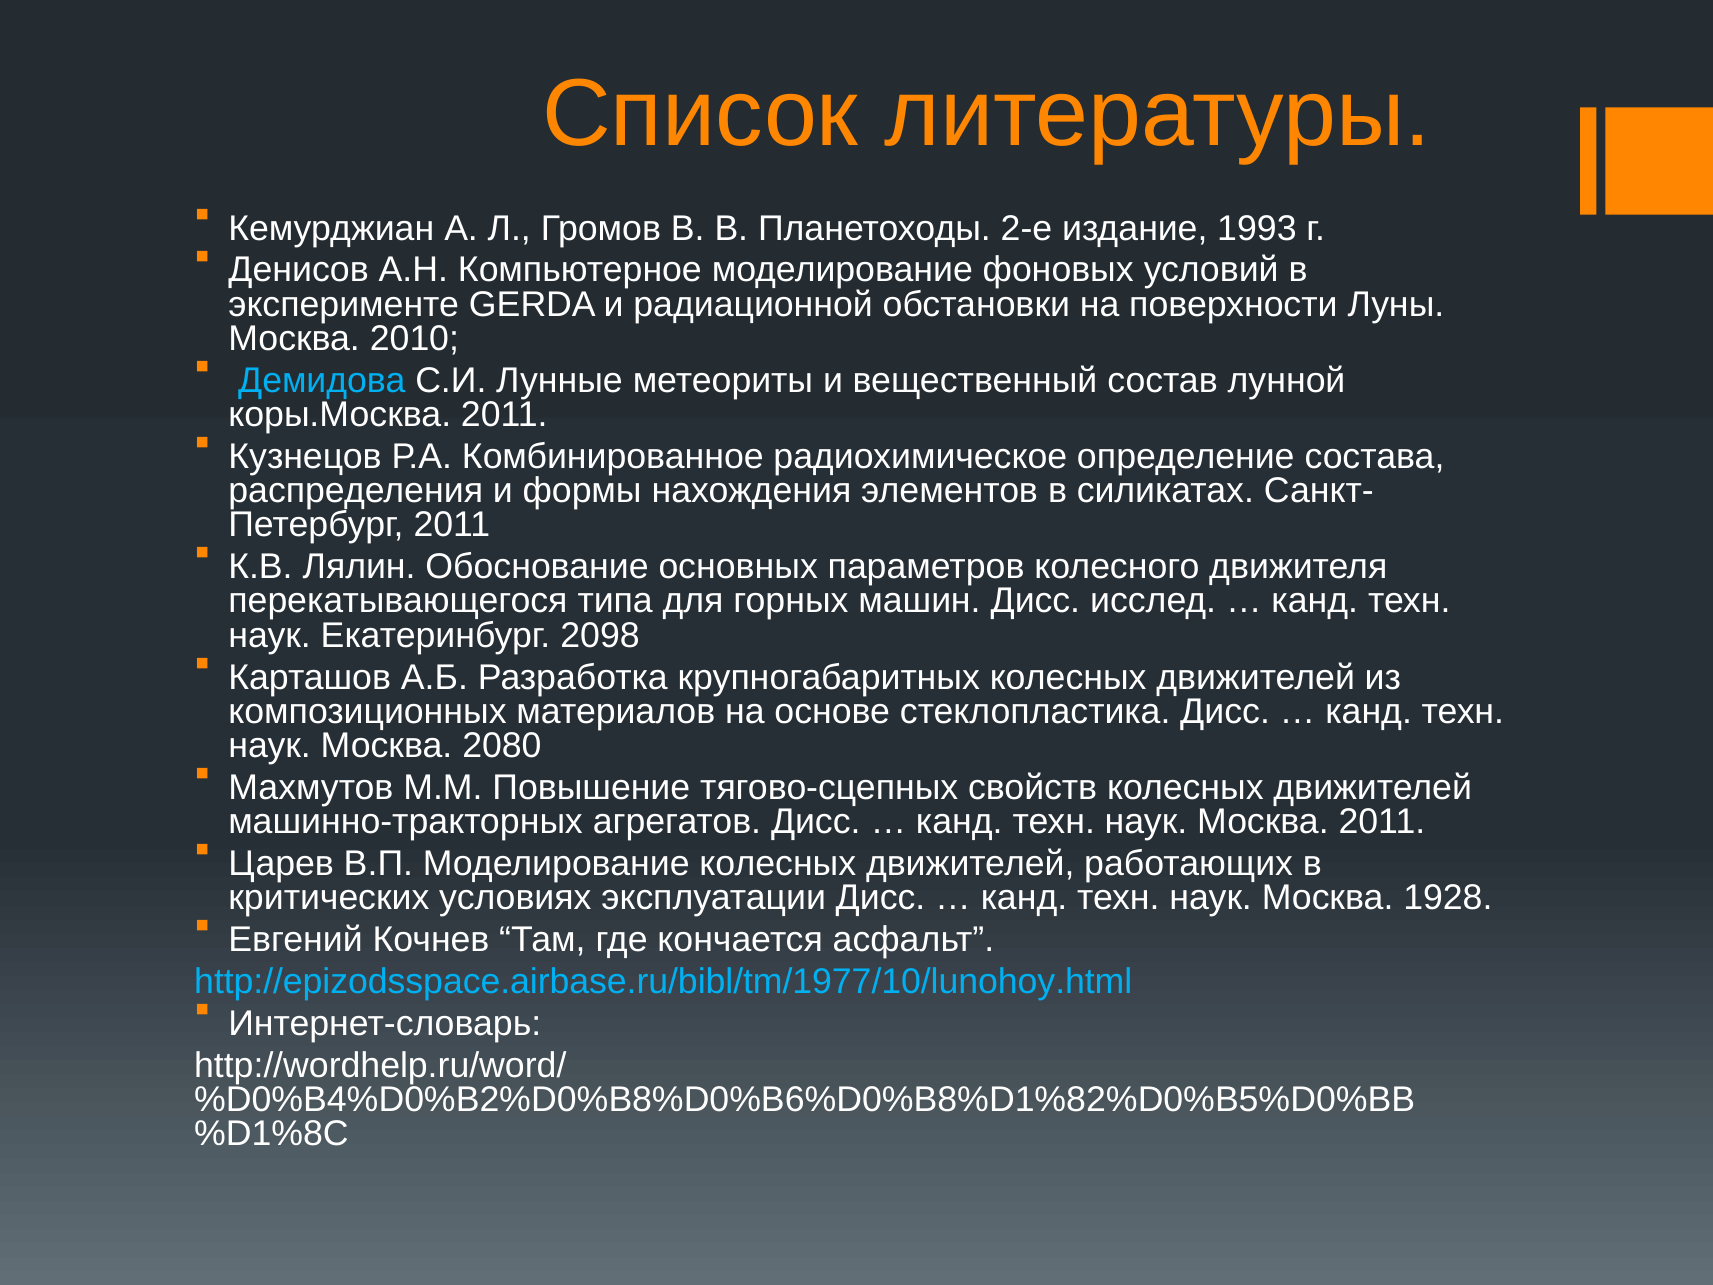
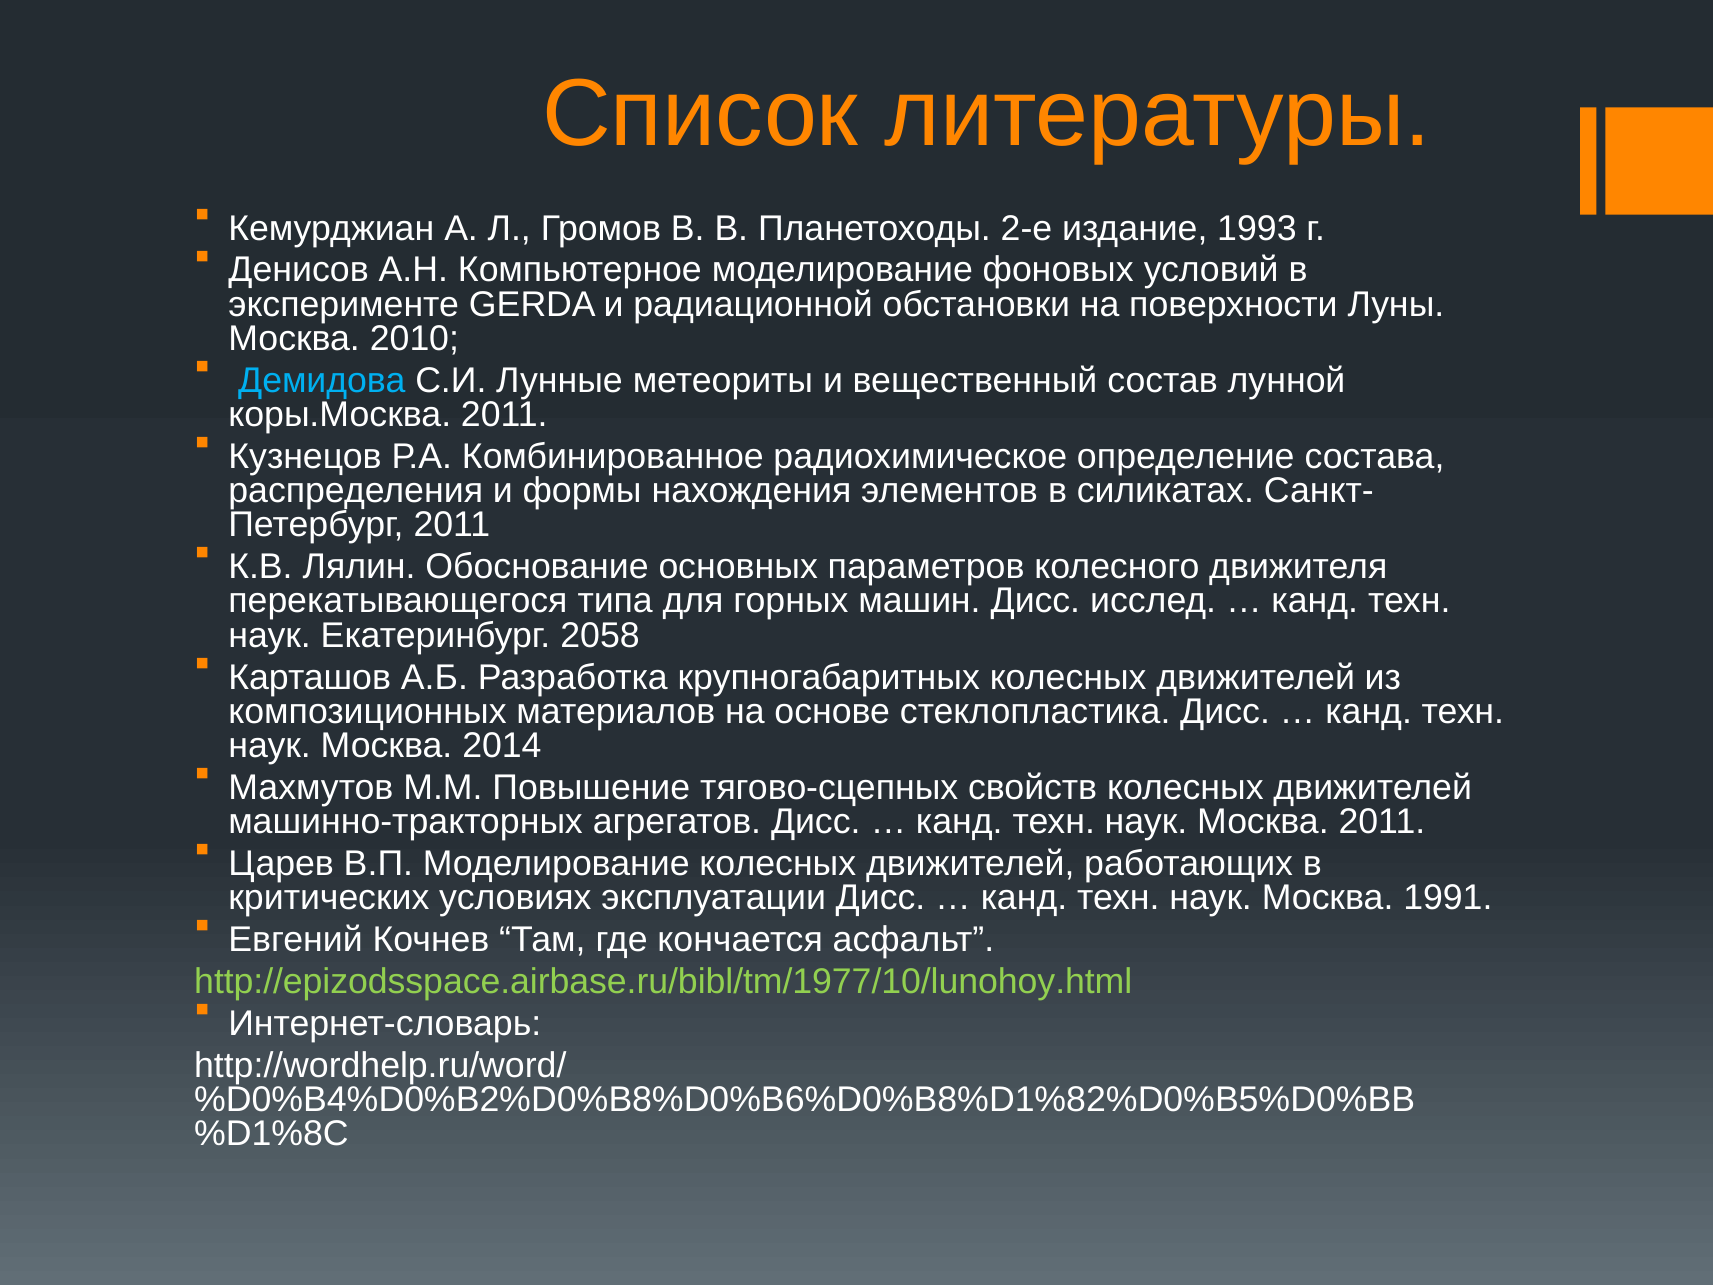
2098: 2098 -> 2058
2080: 2080 -> 2014
1928: 1928 -> 1991
http://epizodsspace.airbase.ru/bibl/tm/1977/10/lunohoy.html colour: light blue -> light green
